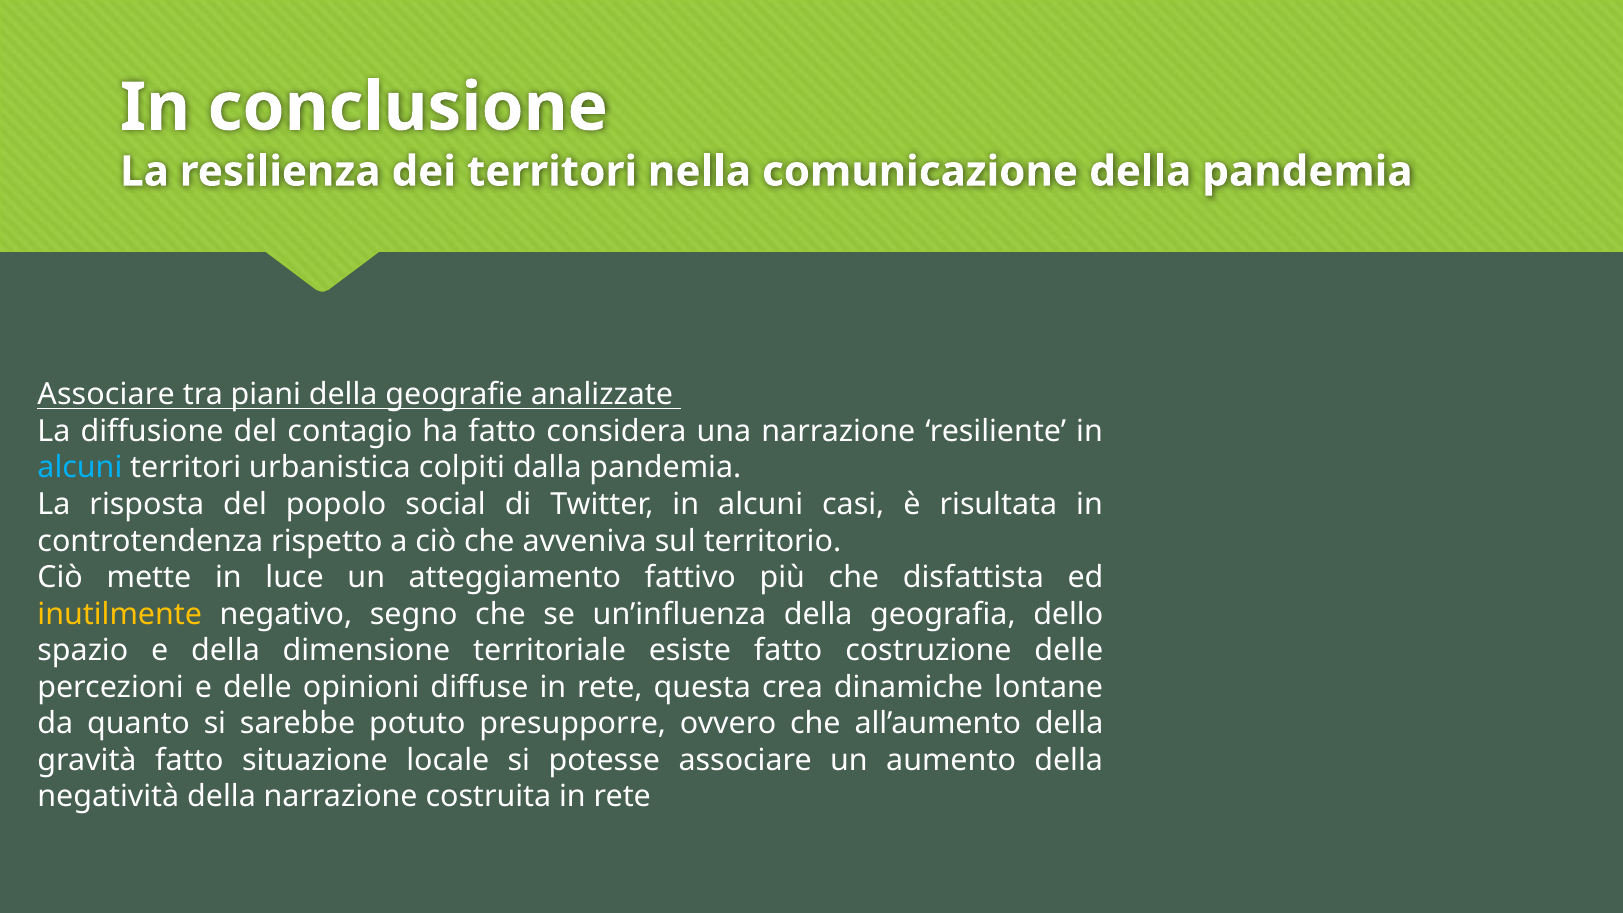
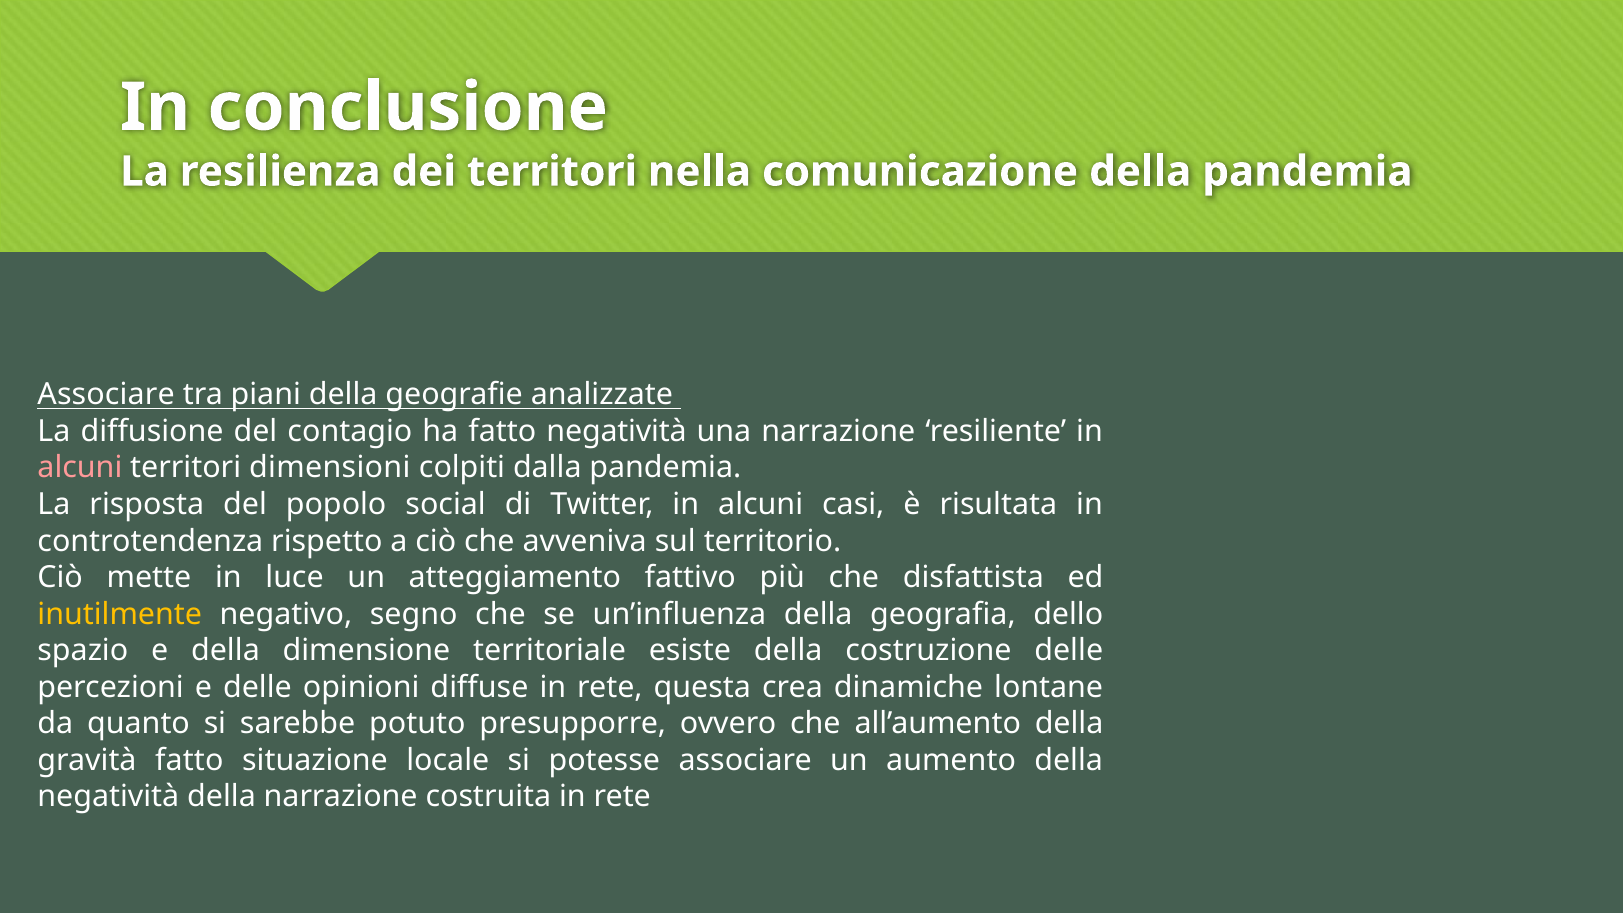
fatto considera: considera -> negatività
alcuni at (80, 468) colour: light blue -> pink
urbanistica: urbanistica -> dimensioni
esiste fatto: fatto -> della
